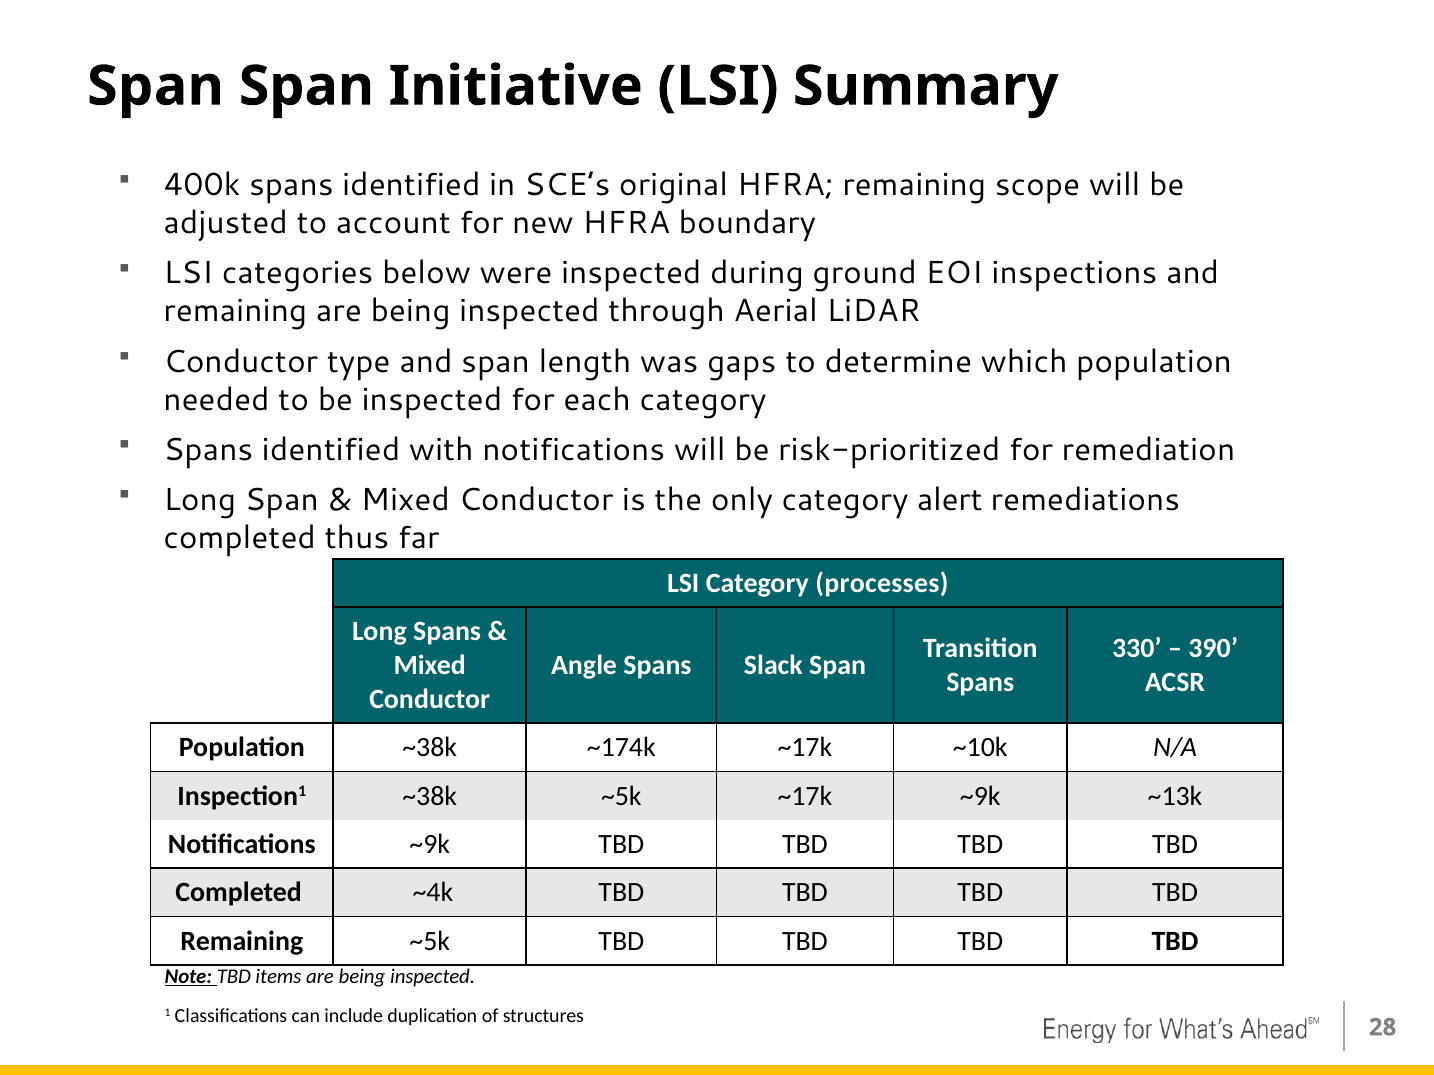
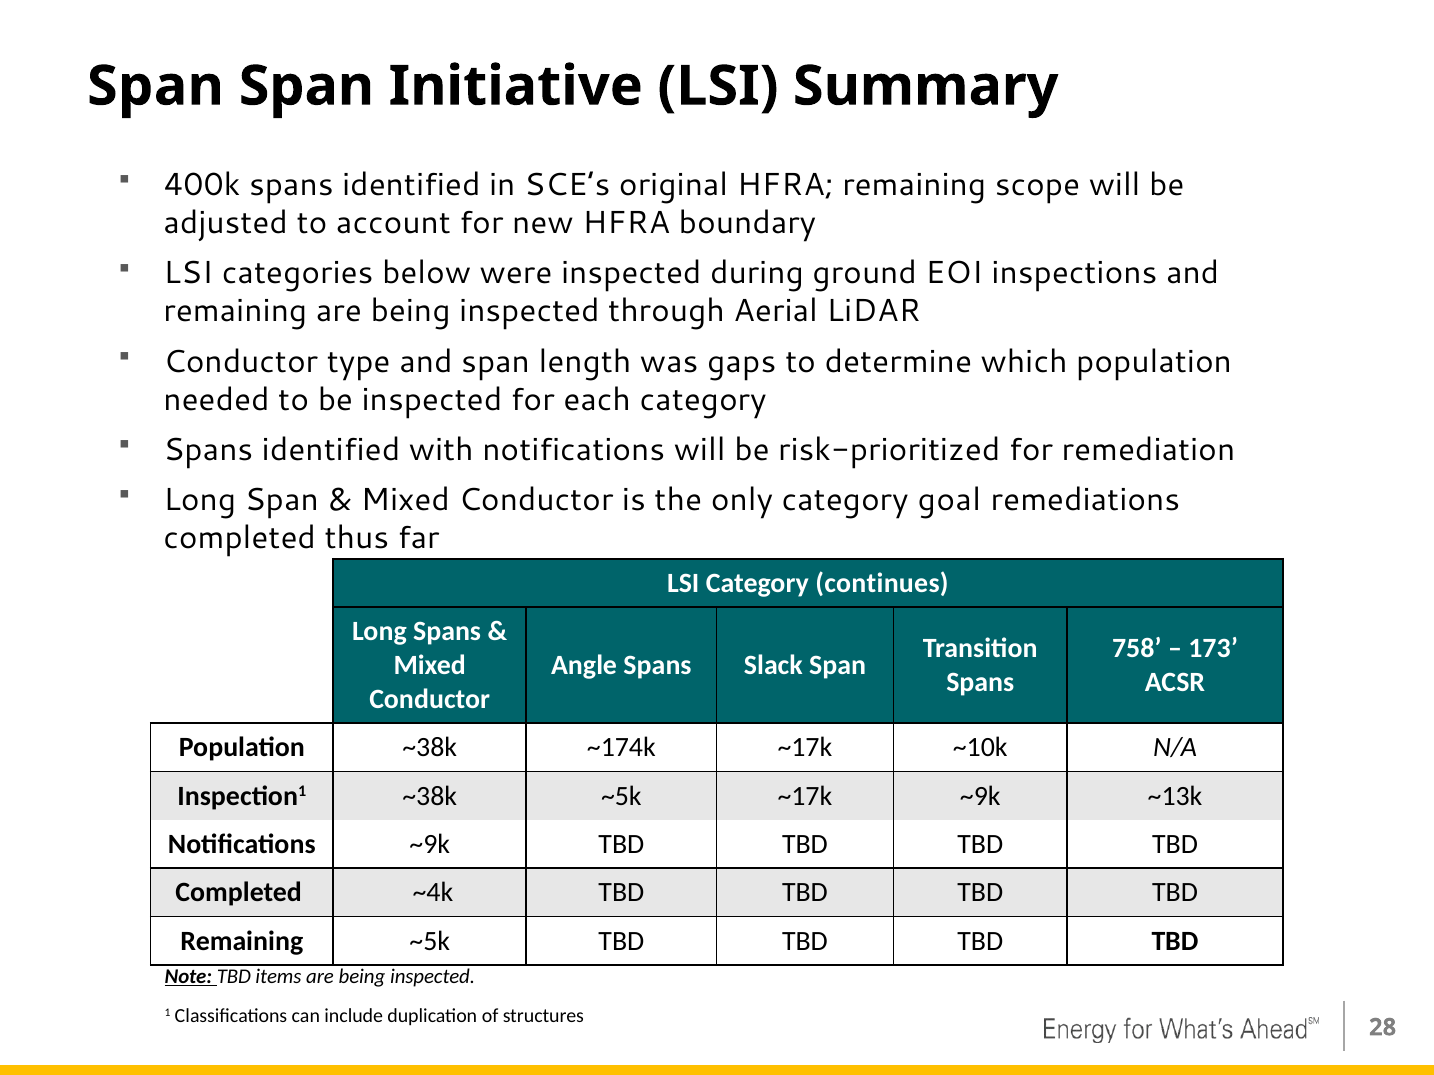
alert: alert -> goal
processes: processes -> continues
330: 330 -> 758
390: 390 -> 173
